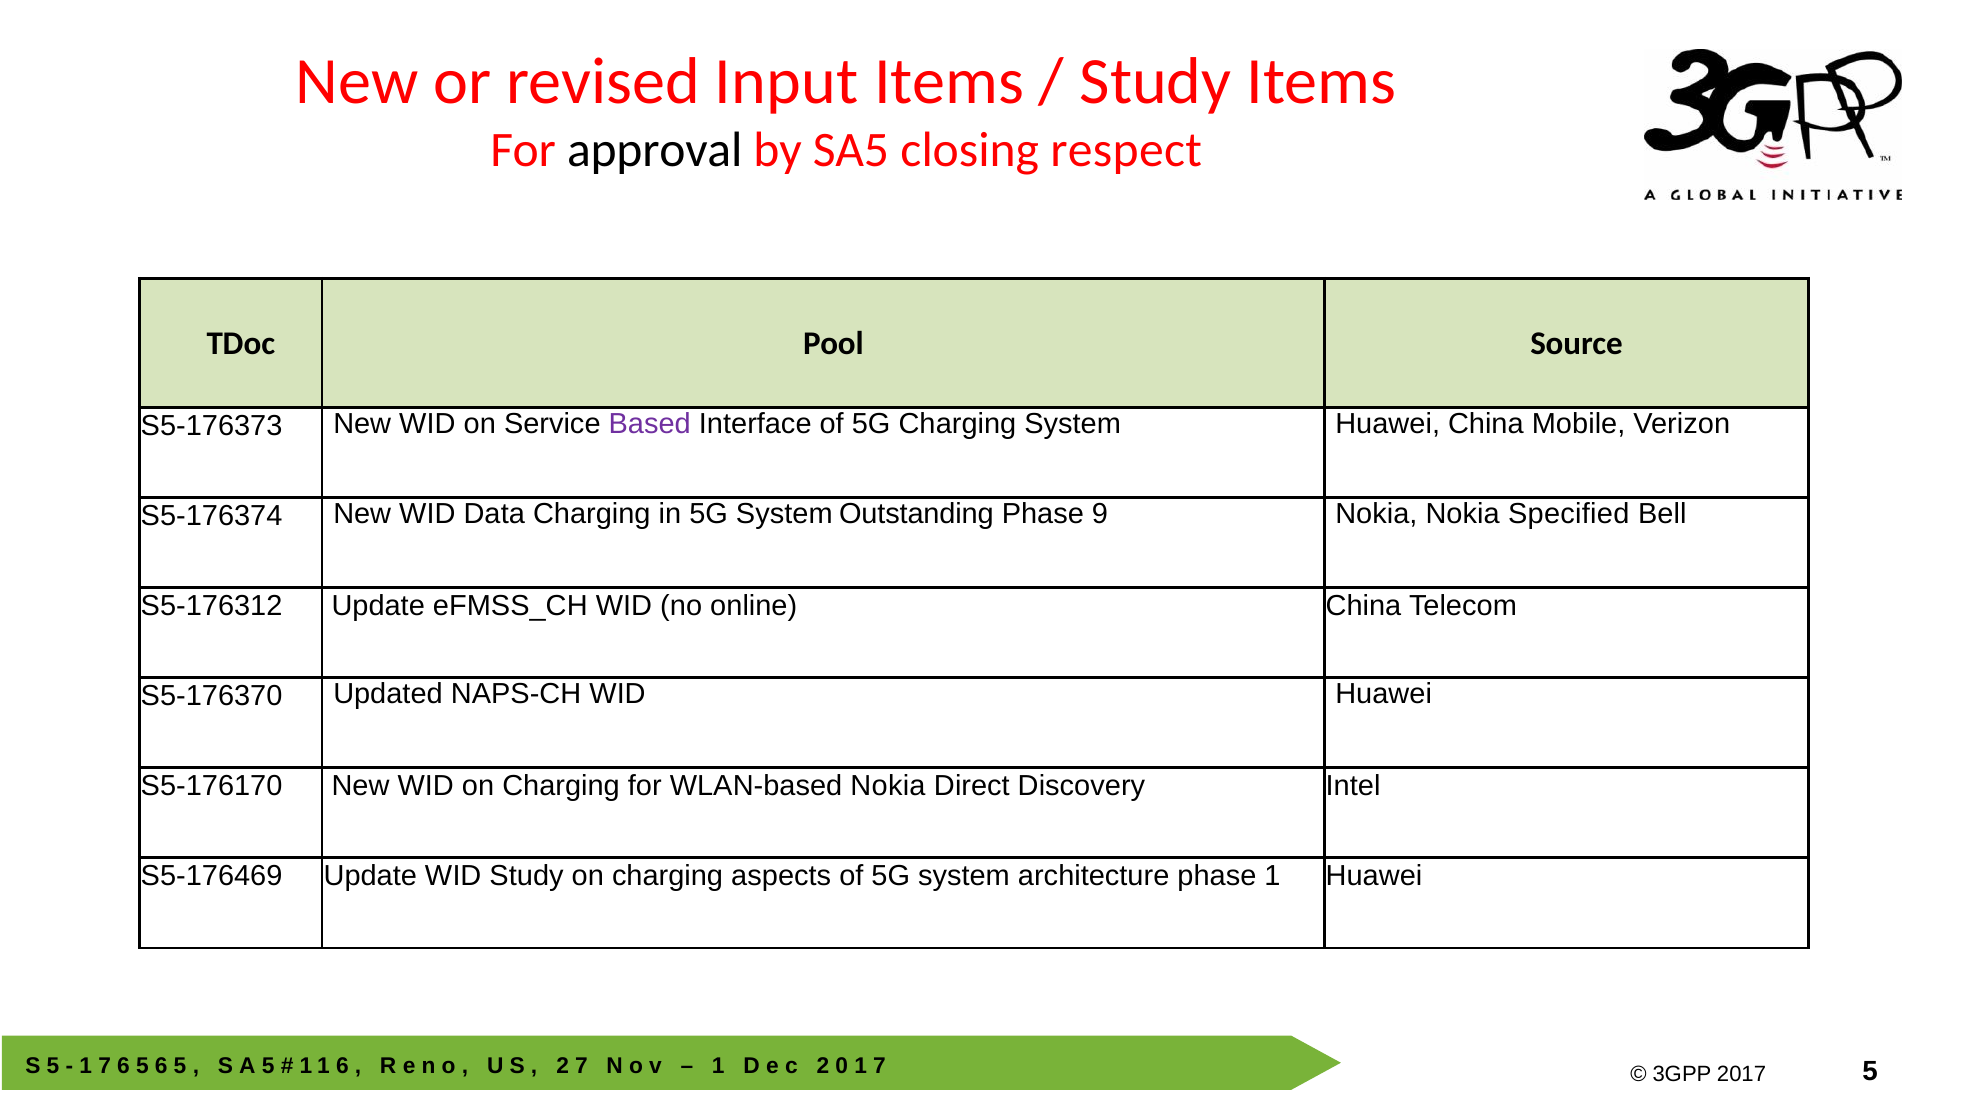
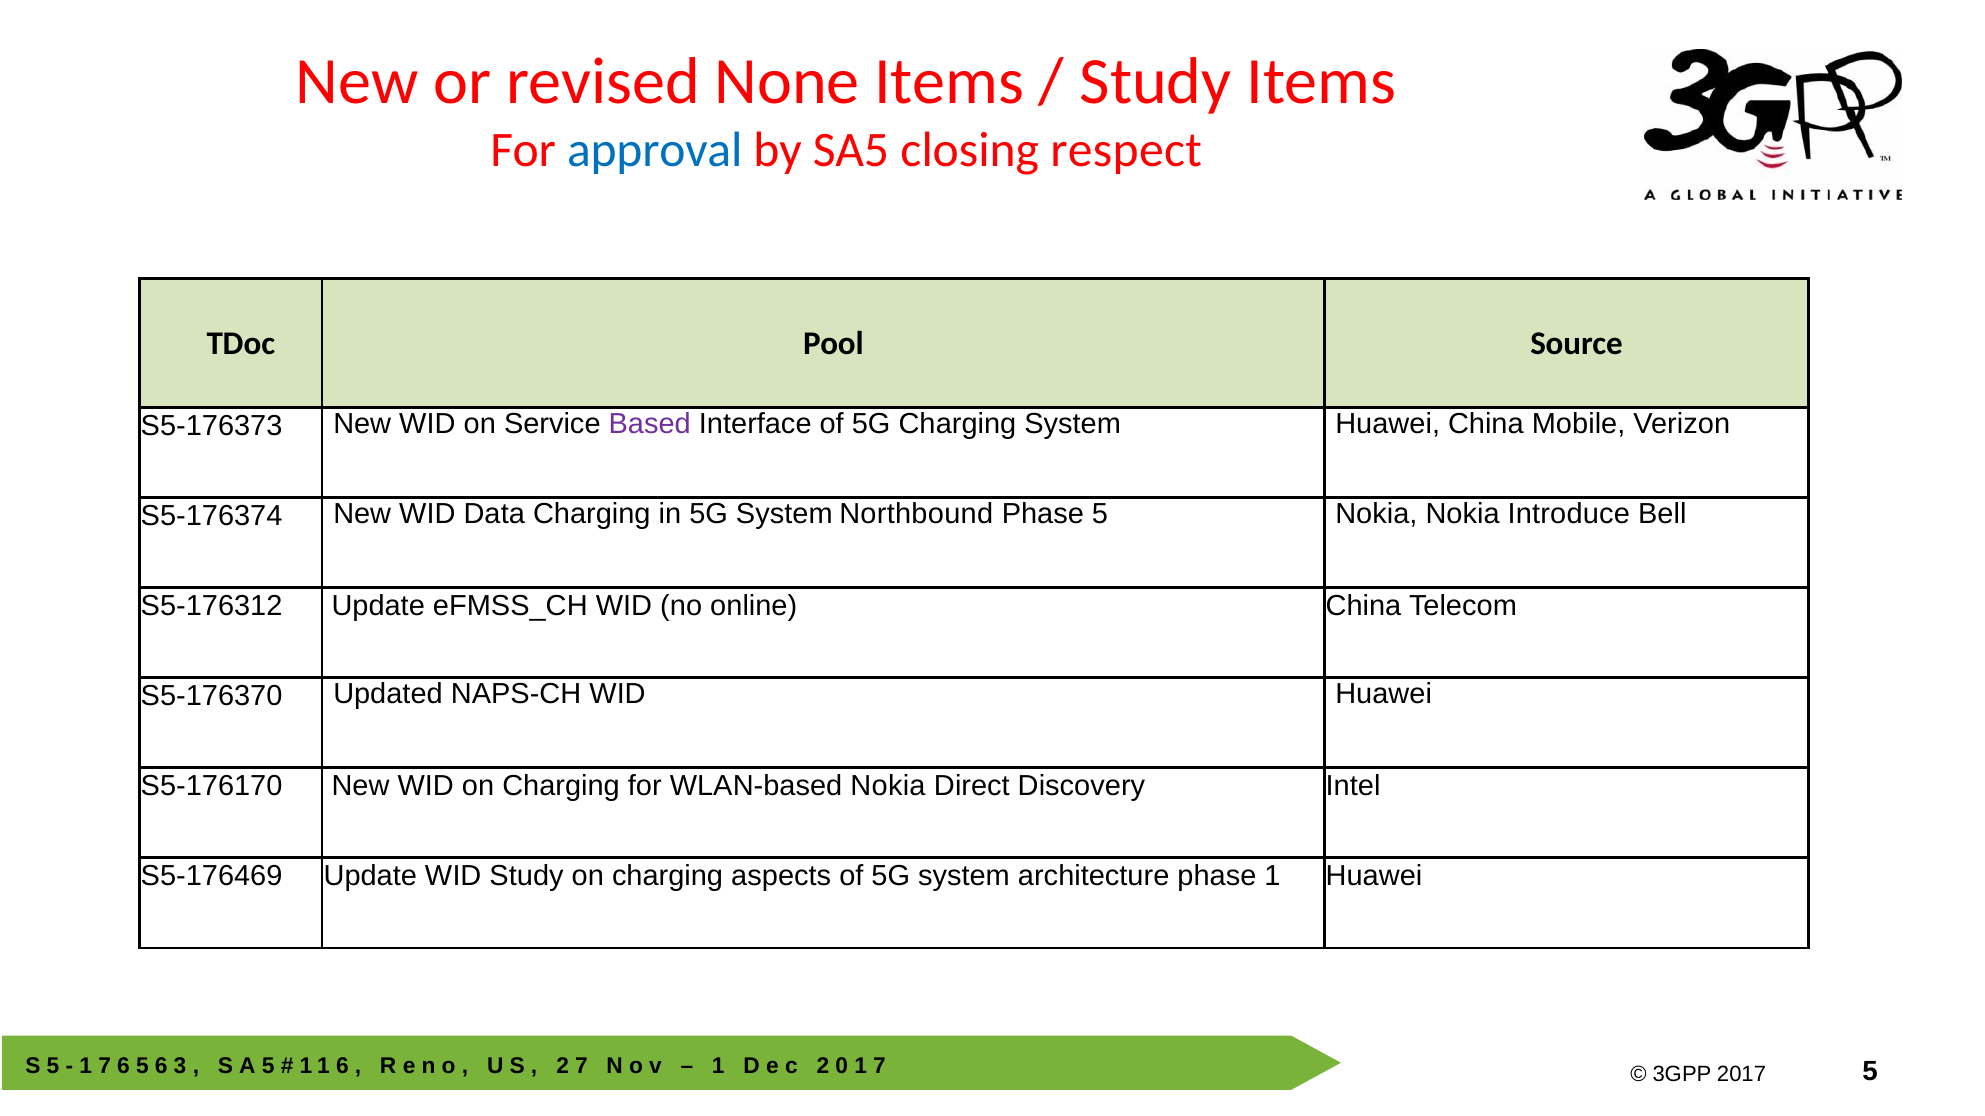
Input: Input -> None
approval colour: black -> blue
Outstanding: Outstanding -> Northbound
Phase 9: 9 -> 5
Specified: Specified -> Introduce
5 at (180, 1066): 5 -> 3
